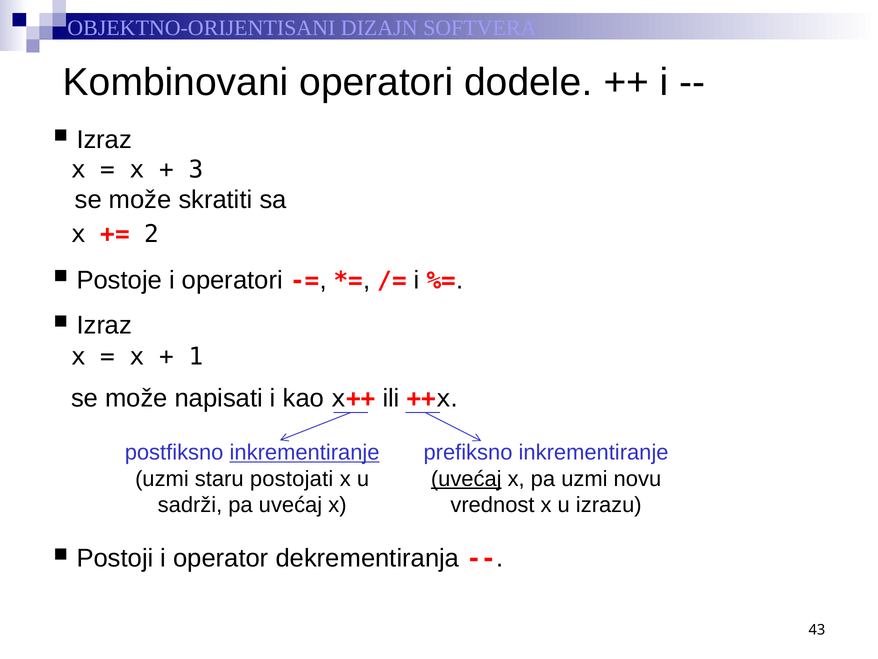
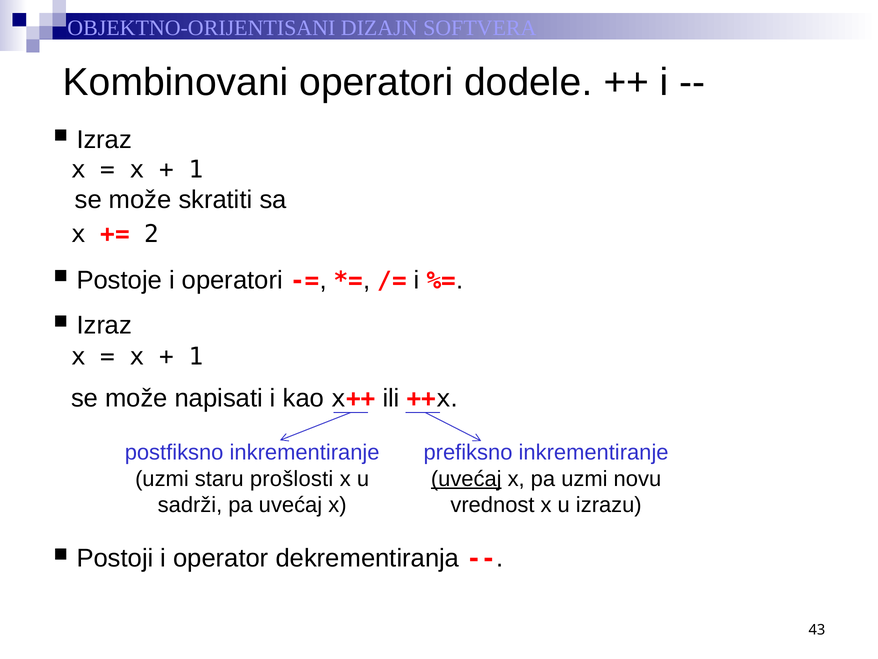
3 at (196, 169): 3 -> 1
inkrementiranje at (305, 452) underline: present -> none
postojati: postojati -> prošlosti
